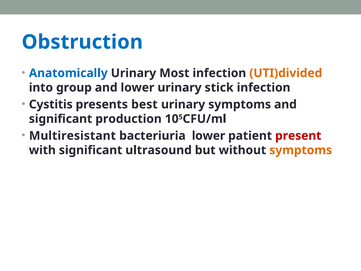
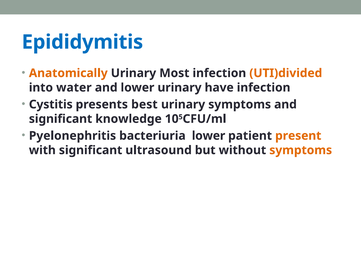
Obstruction: Obstruction -> Epididymitis
Anatomically colour: blue -> orange
group: group -> water
stick: stick -> have
production: production -> knowledge
Multiresistant: Multiresistant -> Pyelonephritis
present colour: red -> orange
